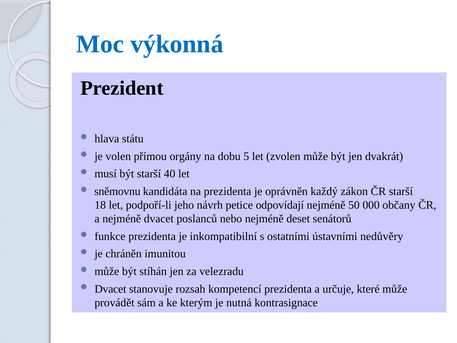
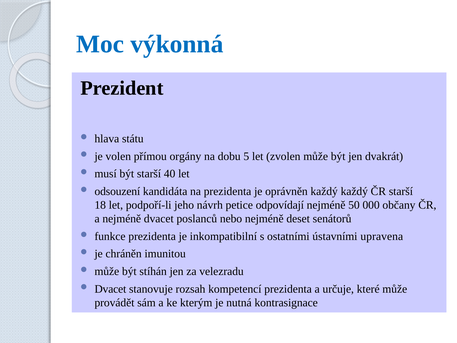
sněmovnu: sněmovnu -> odsouzení
každý zákon: zákon -> každý
nedůvěry: nedůvěry -> upravena
